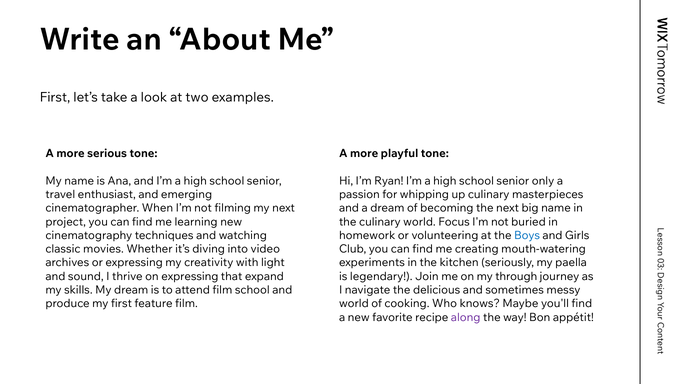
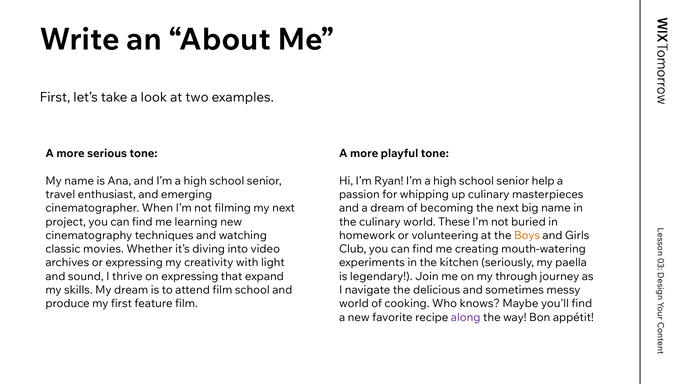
only: only -> help
Focus: Focus -> These
Boys colour: blue -> orange
